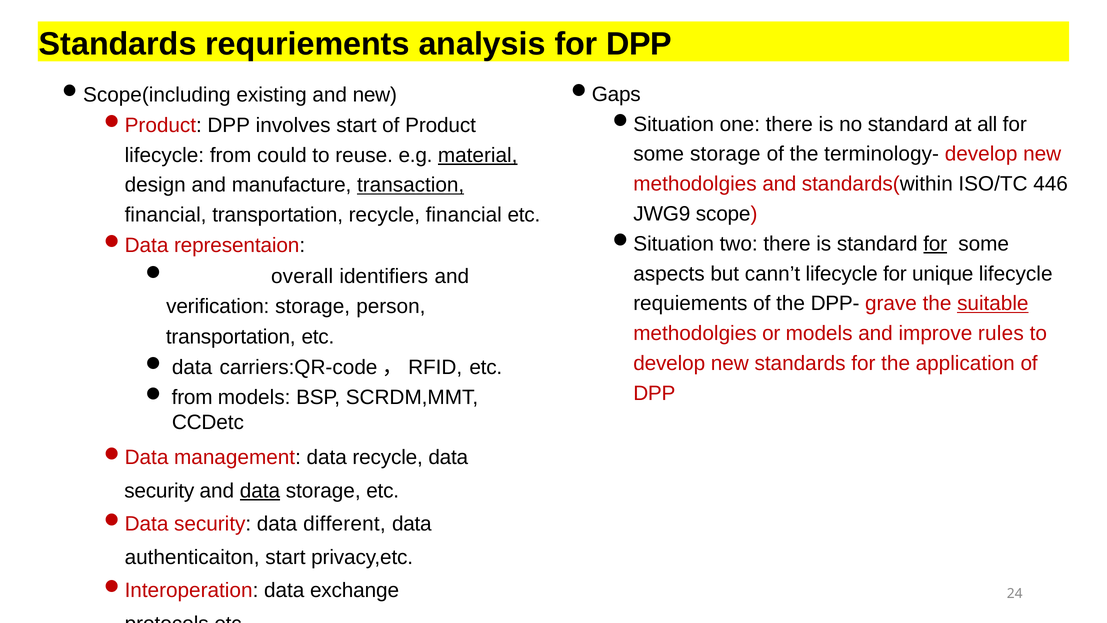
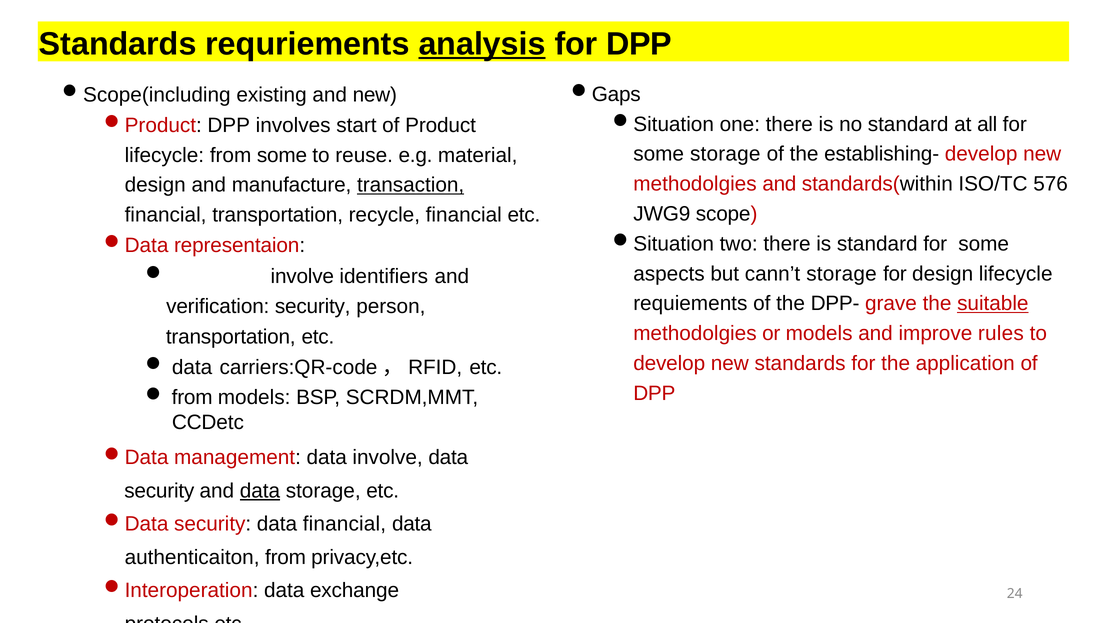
analysis underline: none -> present
terminology-: terminology- -> establishing-
from could: could -> some
material underline: present -> none
446: 446 -> 576
for at (935, 244) underline: present -> none
cann’t lifecycle: lifecycle -> storage
for unique: unique -> design
overall at (302, 276): overall -> involve
verification storage: storage -> security
data recycle: recycle -> involve
data different: different -> financial
authenticaiton start: start -> from
